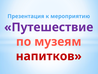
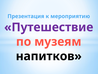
напитков colour: red -> black
